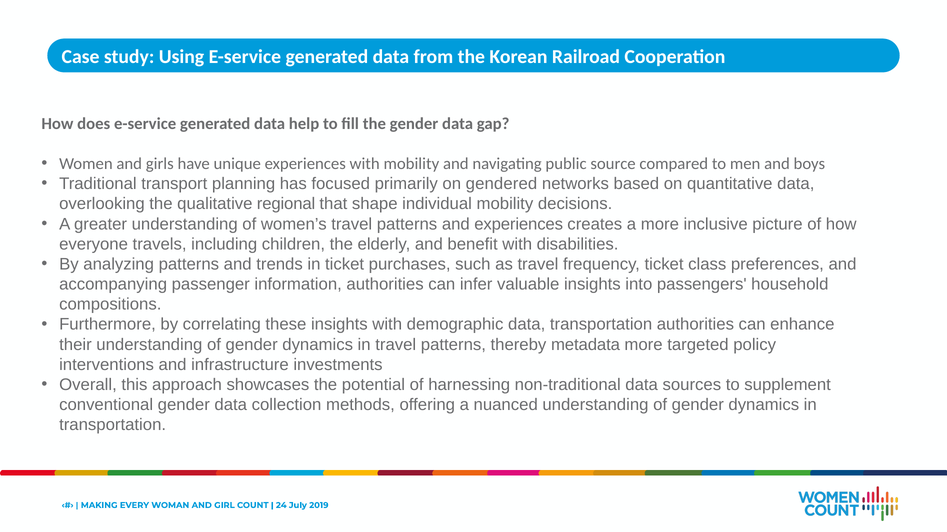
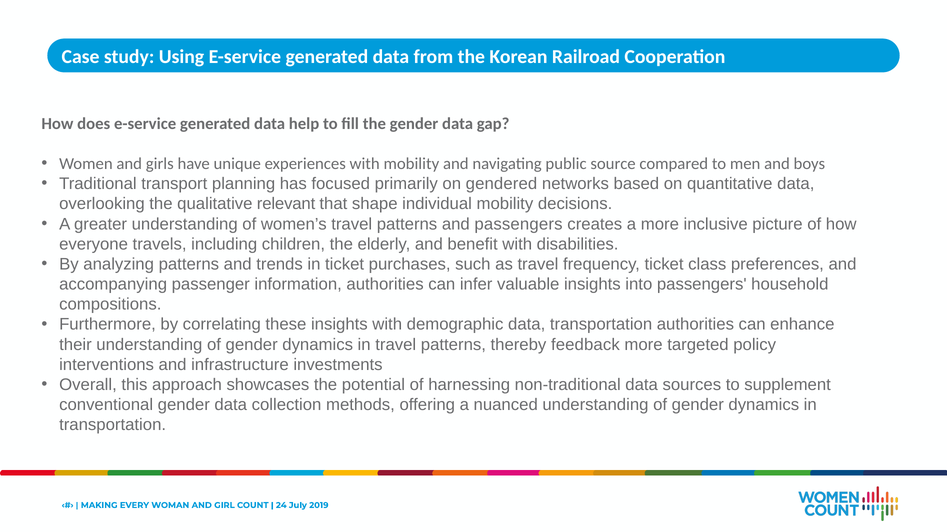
regional: regional -> relevant
and experiences: experiences -> passengers
metadata: metadata -> feedback
